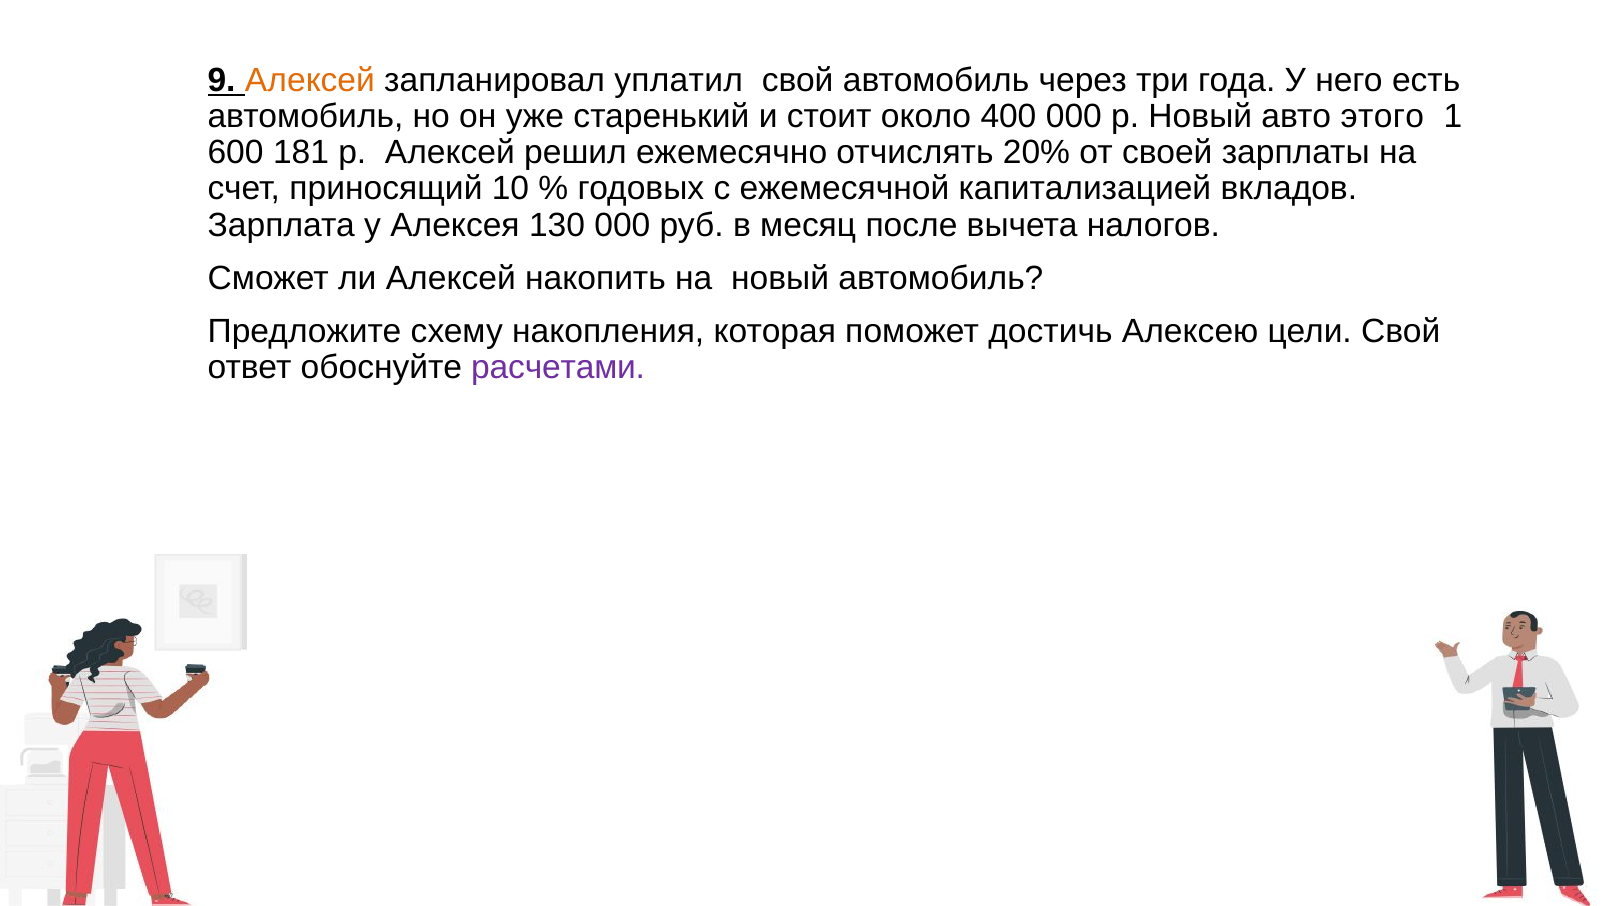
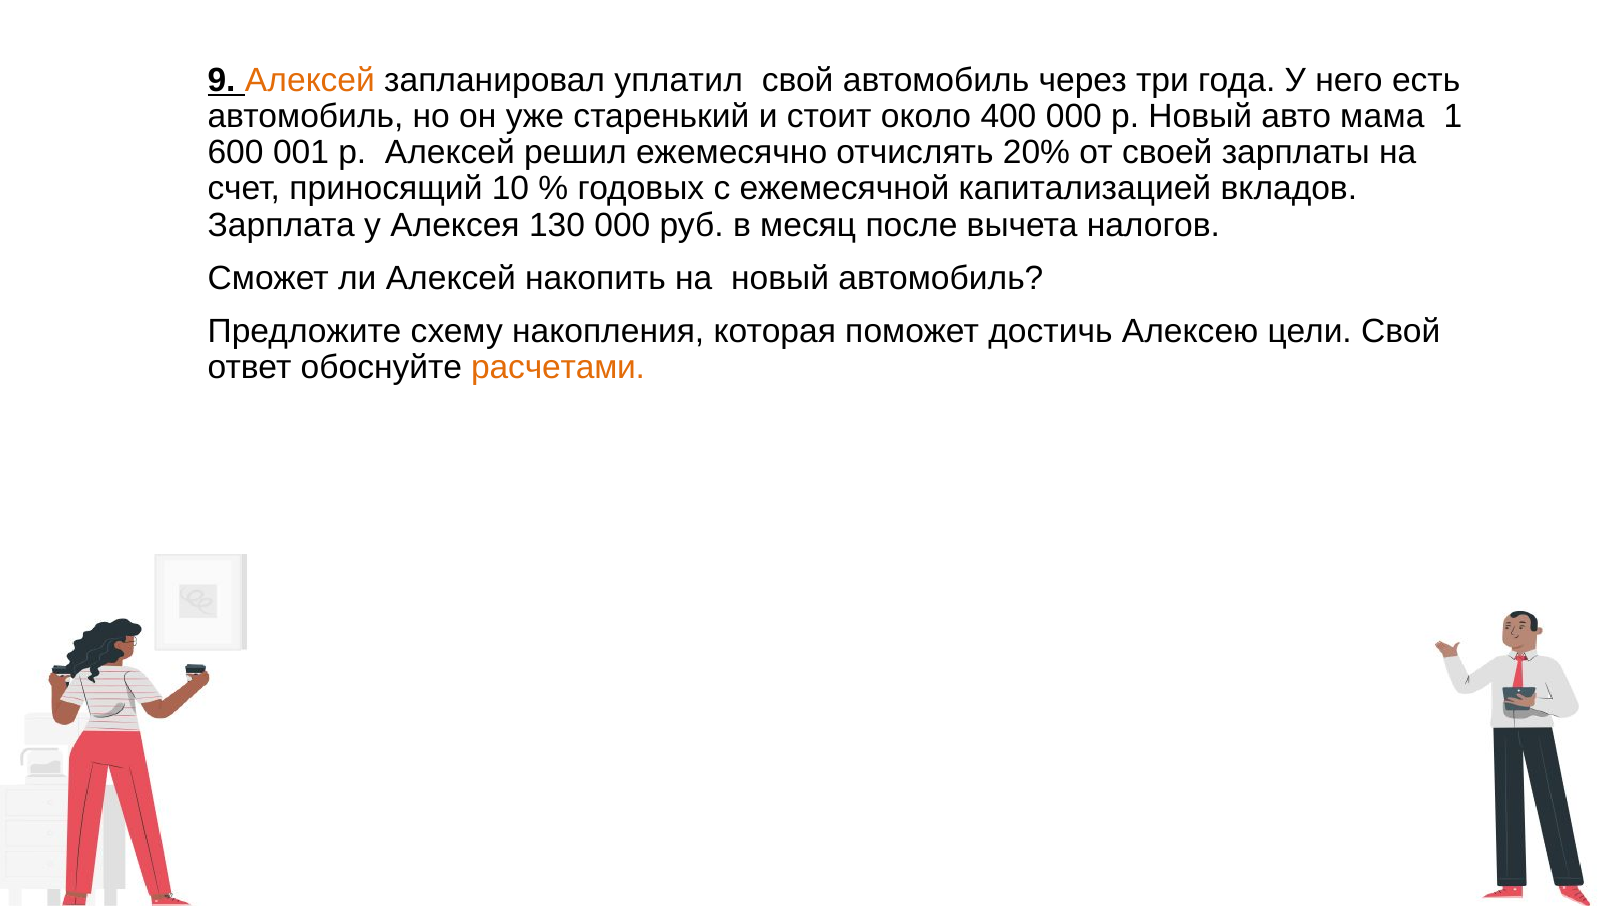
этого: этого -> мама
181: 181 -> 001
расчетами colour: purple -> orange
